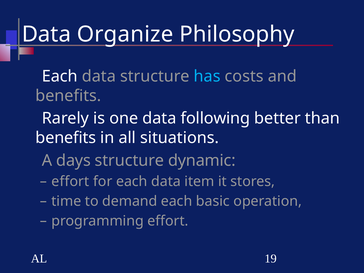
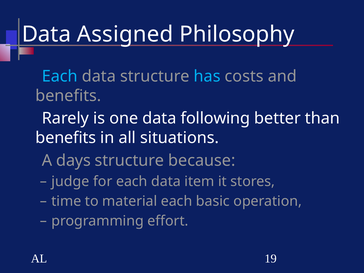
Organize: Organize -> Assigned
Each at (60, 76) colour: white -> light blue
dynamic: dynamic -> because
effort at (70, 181): effort -> judge
demand: demand -> material
